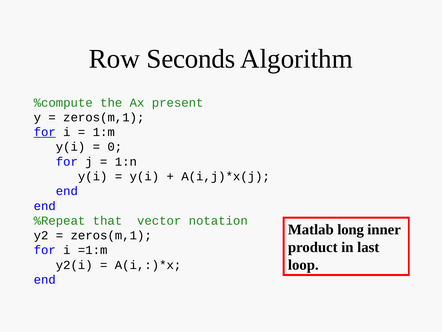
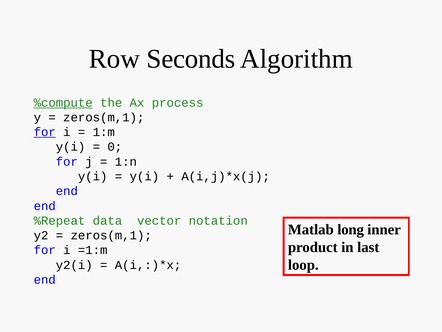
%compute underline: none -> present
present: present -> process
that: that -> data
